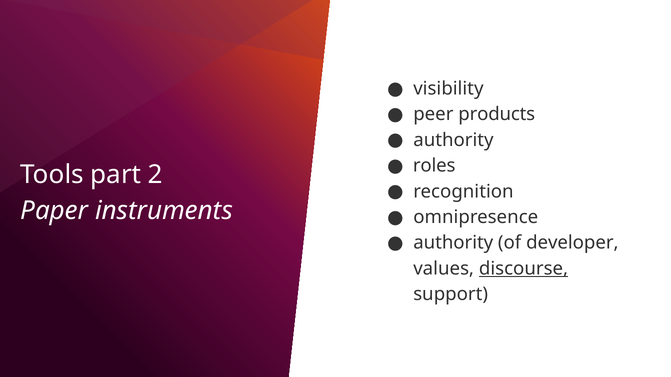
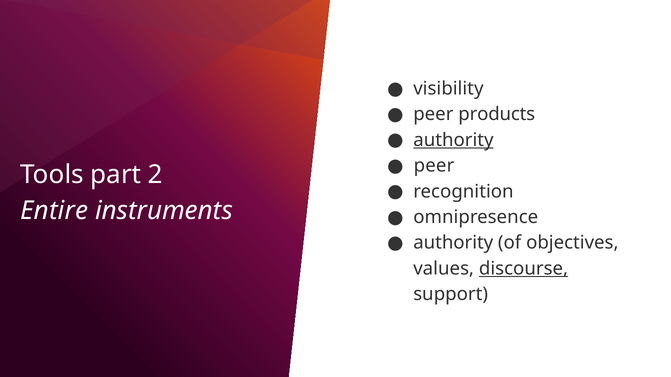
authority at (453, 140) underline: none -> present
roles at (434, 166): roles -> peer
Paper: Paper -> Entire
developer: developer -> objectives
